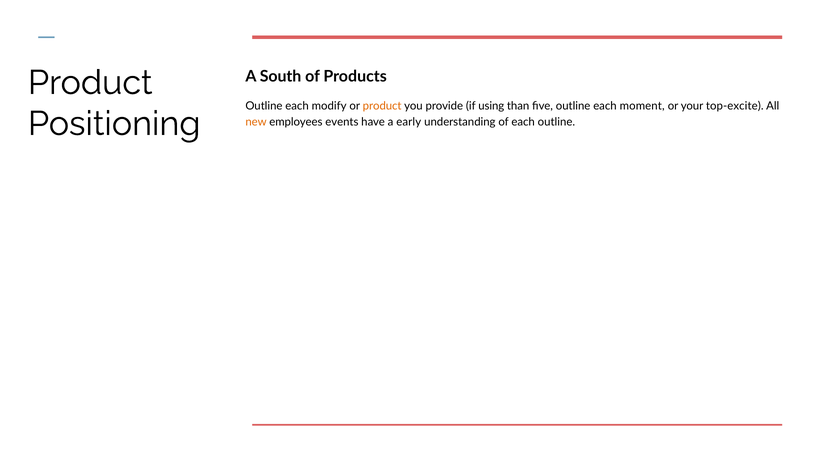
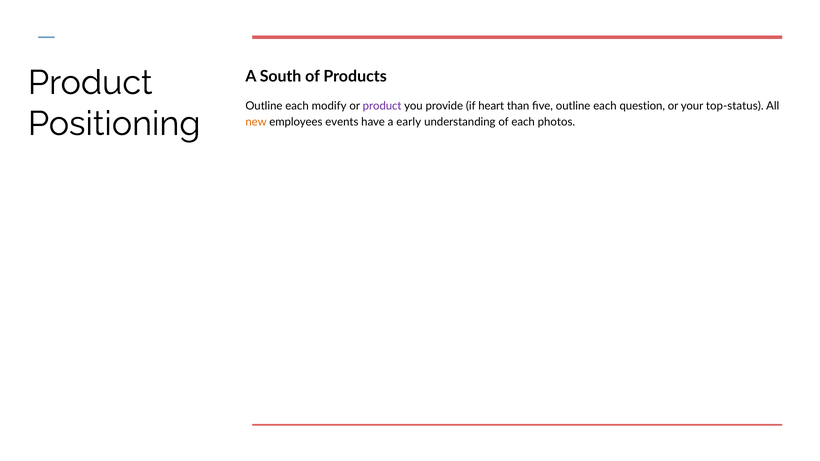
product at (382, 106) colour: orange -> purple
using: using -> heart
moment: moment -> question
top-excite: top-excite -> top-status
each outline: outline -> photos
